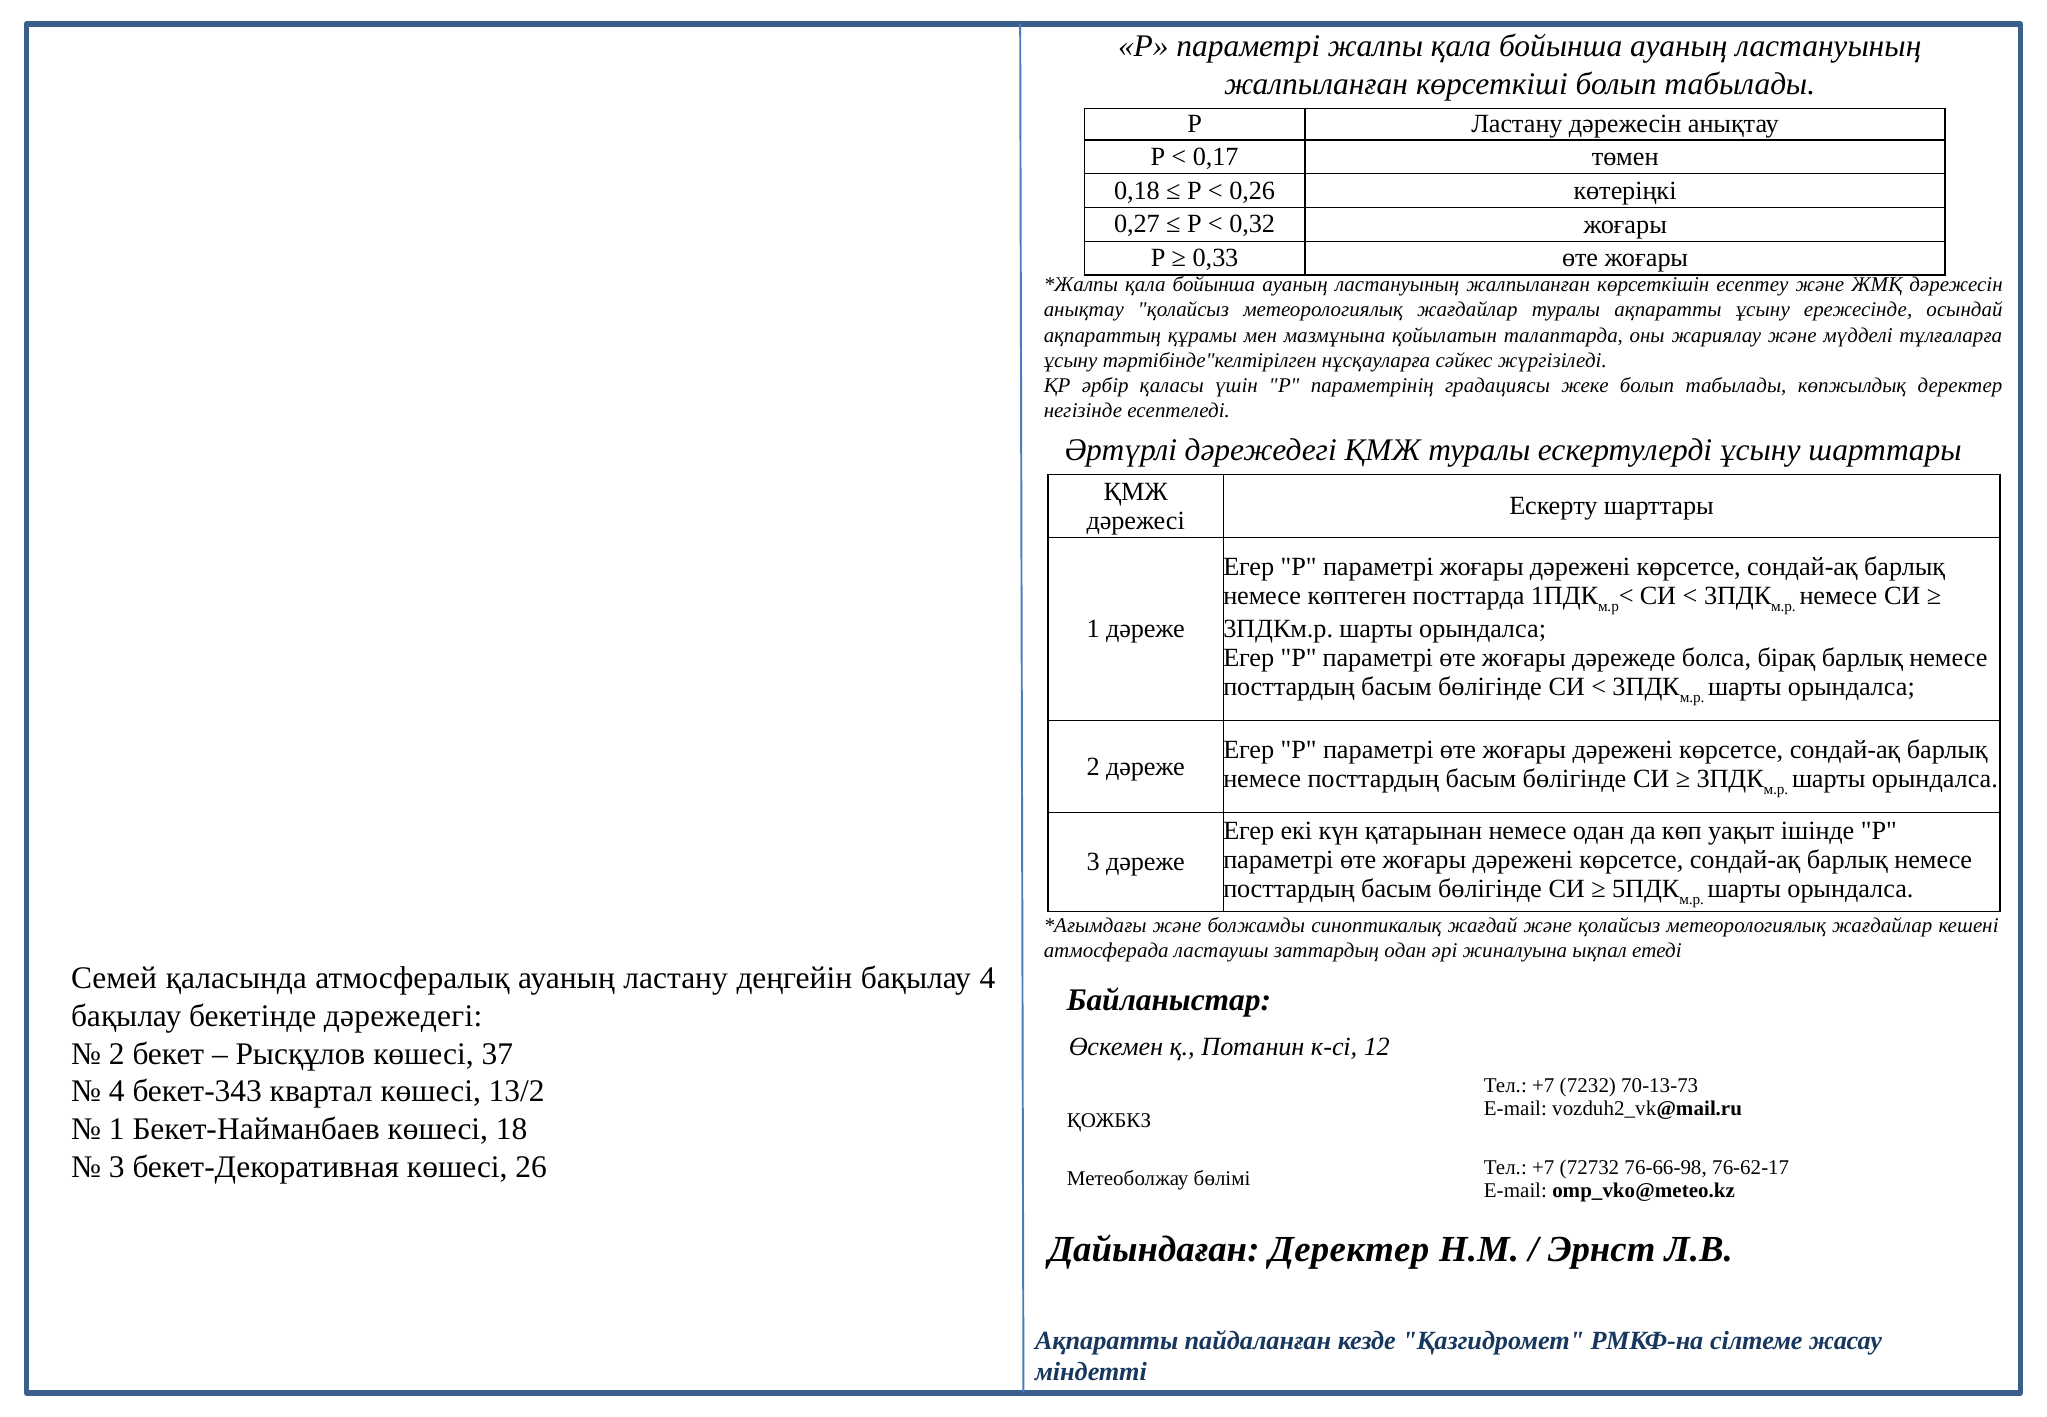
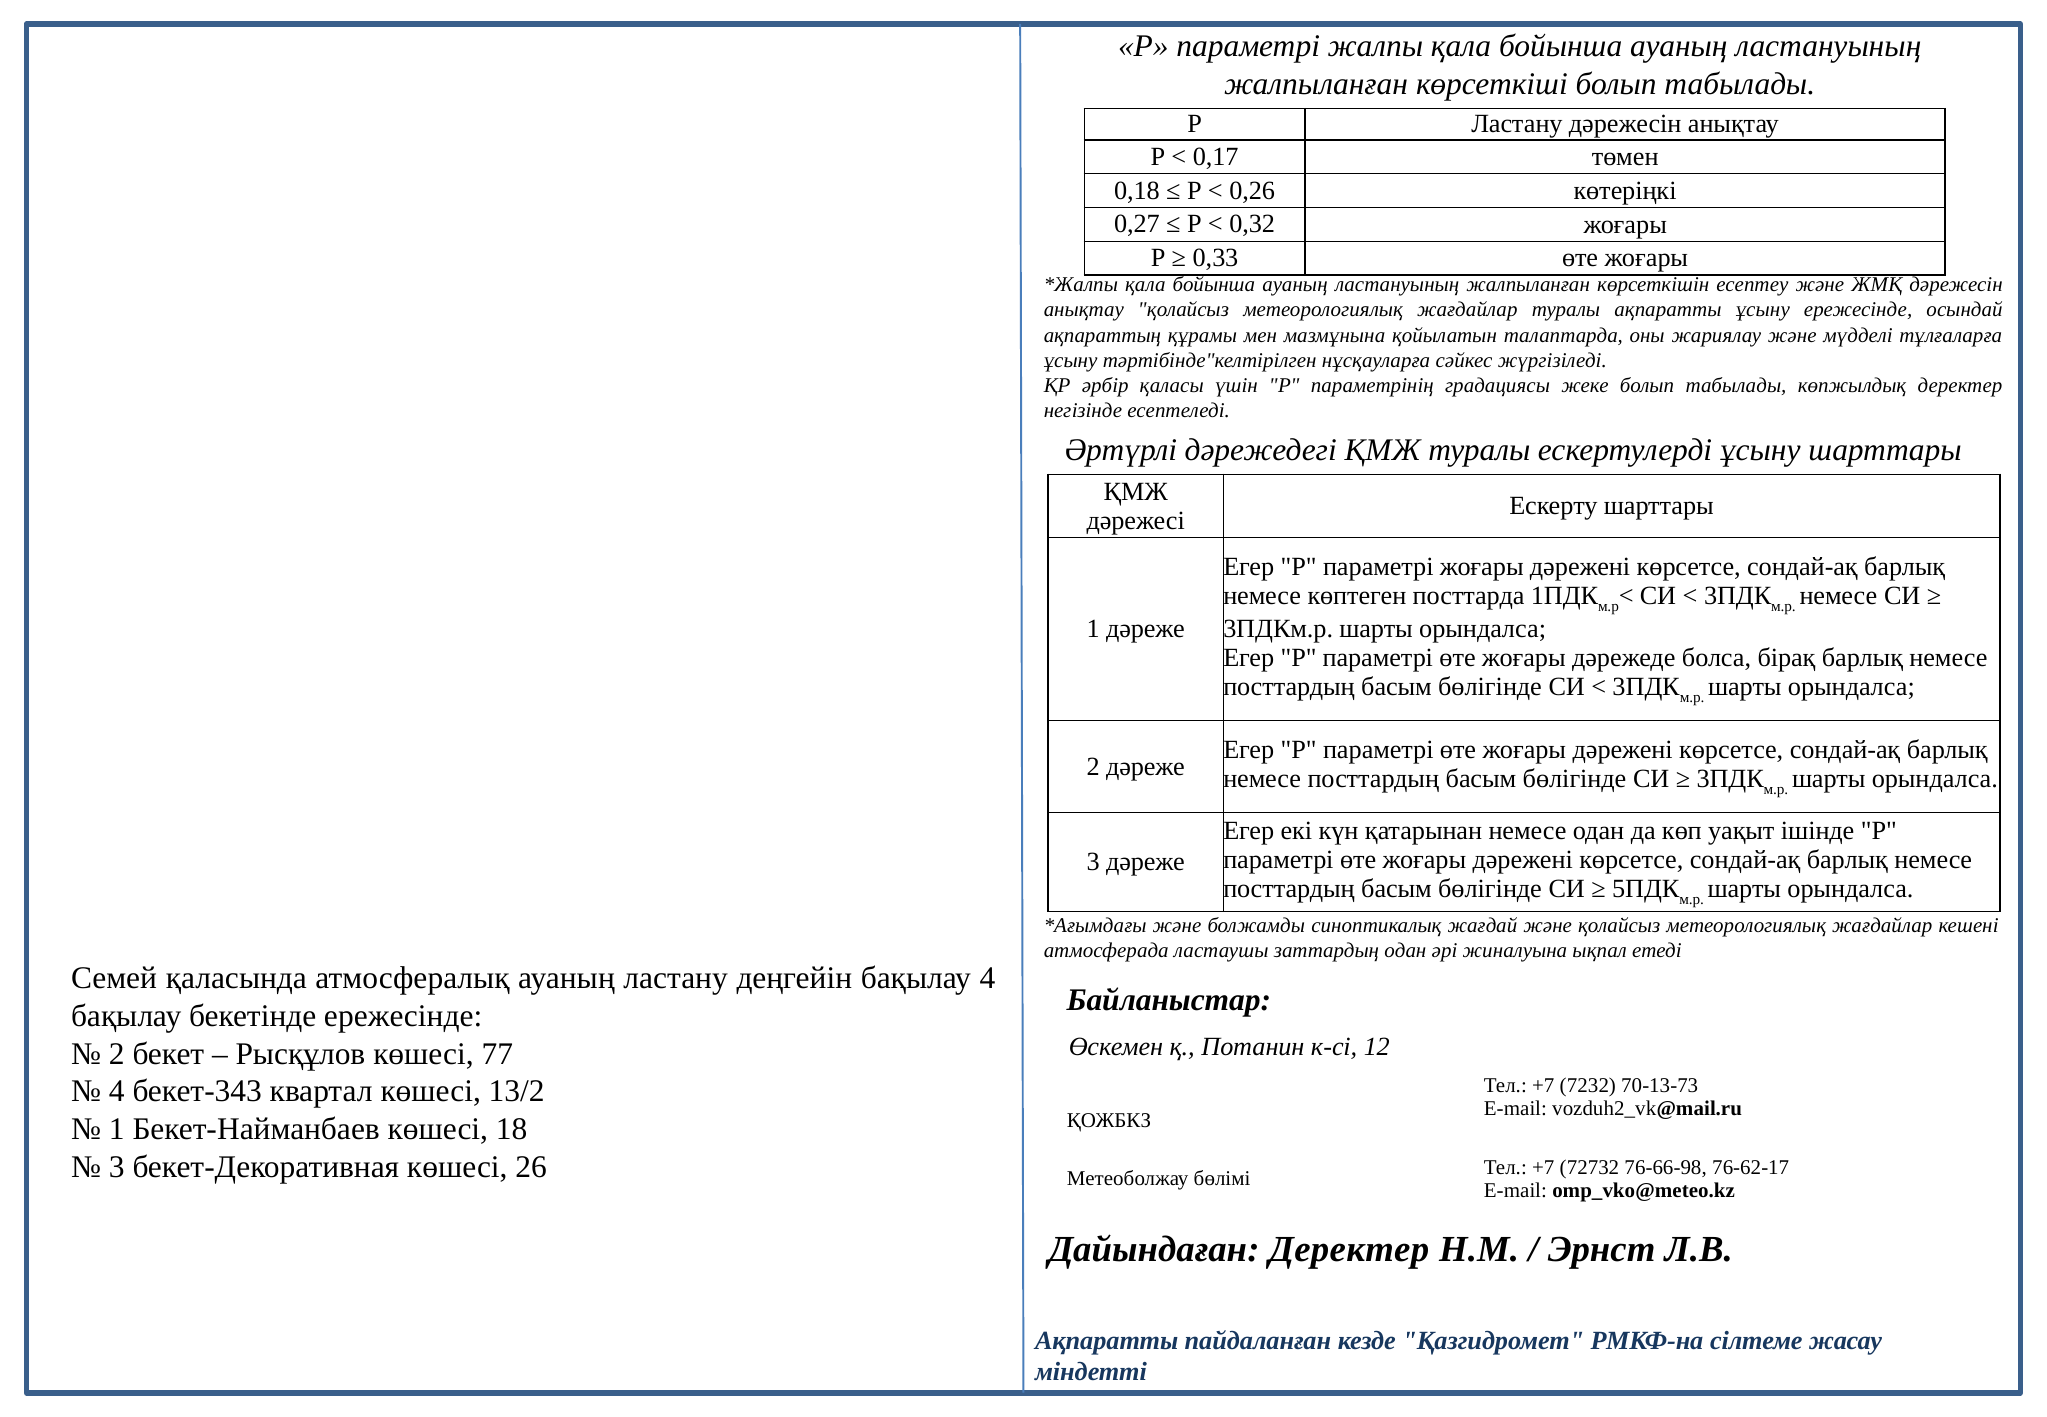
бекетінде дәрежедегі: дәрежедегі -> ережесінде
37: 37 -> 77
